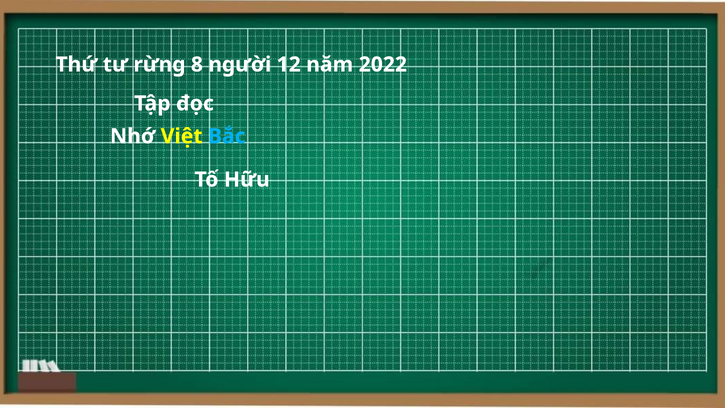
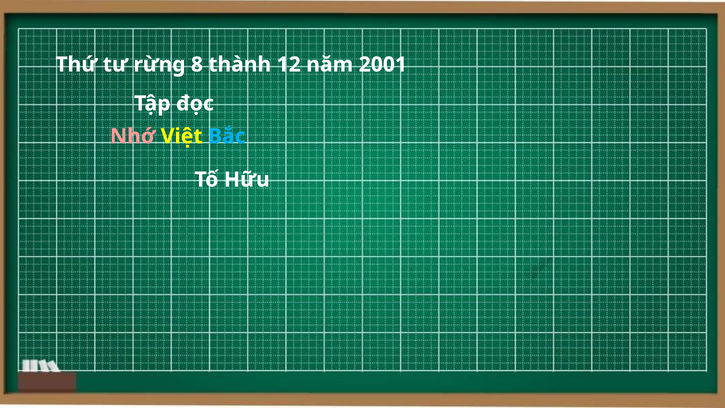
người: người -> thành
2022: 2022 -> 2001
Nhớ colour: white -> pink
